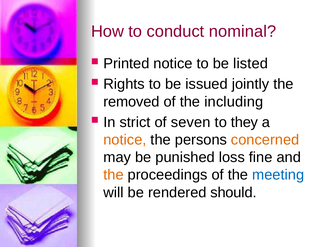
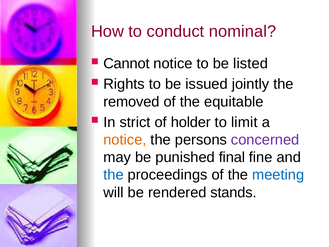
Printed: Printed -> Cannot
including: including -> equitable
seven: seven -> holder
they: they -> limit
concerned colour: orange -> purple
loss: loss -> final
the at (114, 175) colour: orange -> blue
should: should -> stands
